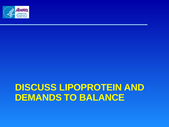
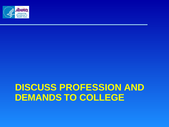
LIPOPROTEIN: LIPOPROTEIN -> PROFESSION
BALANCE: BALANCE -> COLLEGE
